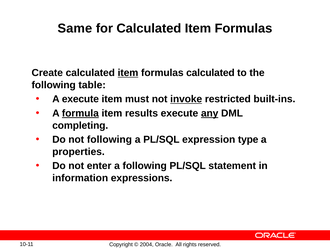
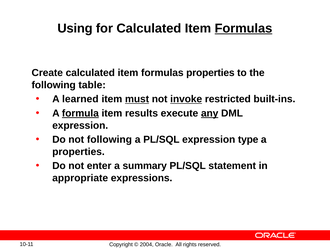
Same: Same -> Using
Formulas at (243, 28) underline: none -> present
item at (128, 73) underline: present -> none
formulas calculated: calculated -> properties
A execute: execute -> learned
must underline: none -> present
completing at (80, 125): completing -> expression
a following: following -> summary
information: information -> appropriate
